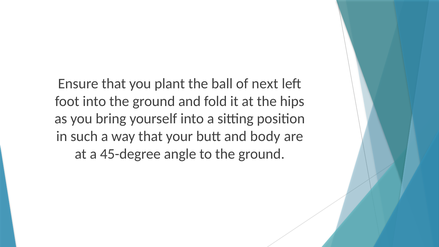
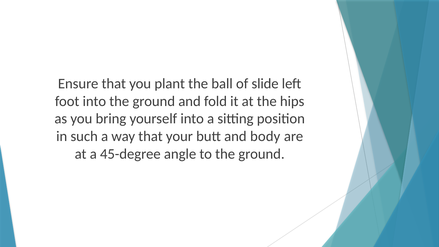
next: next -> slide
